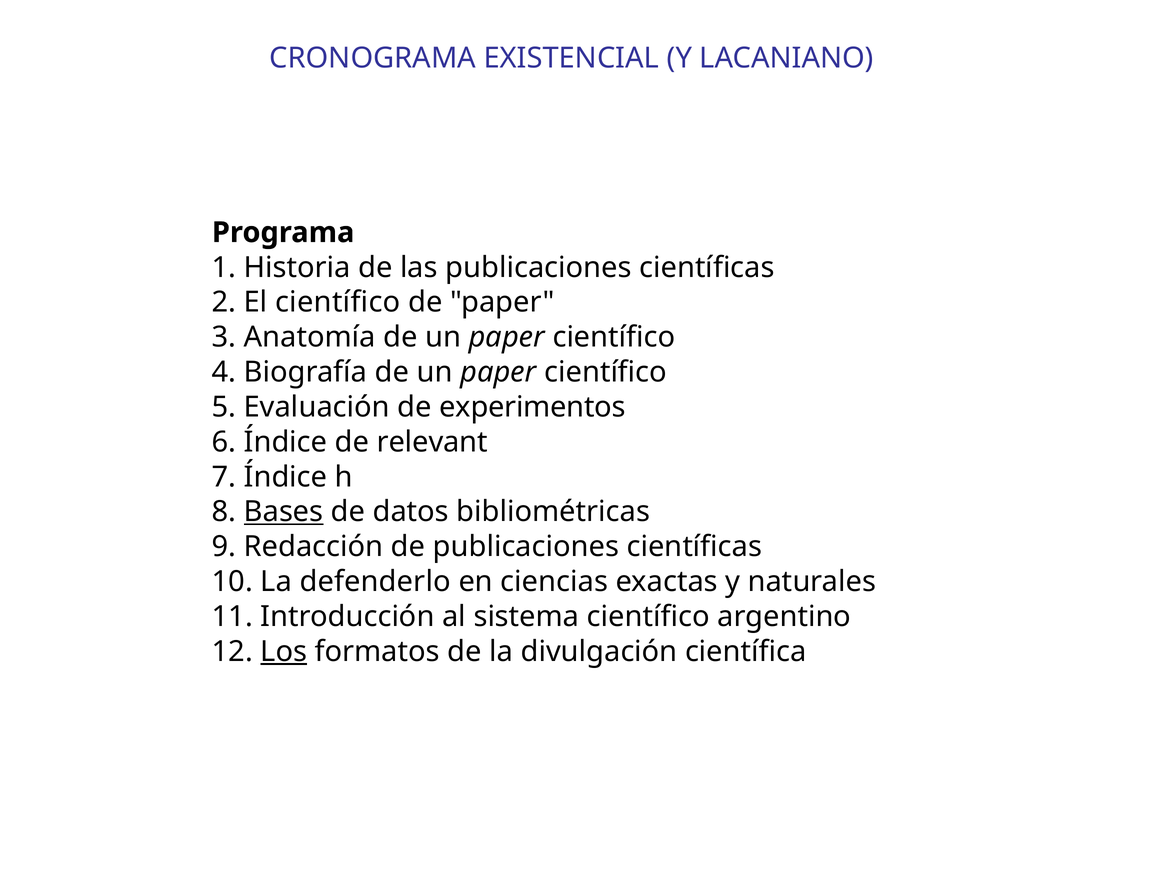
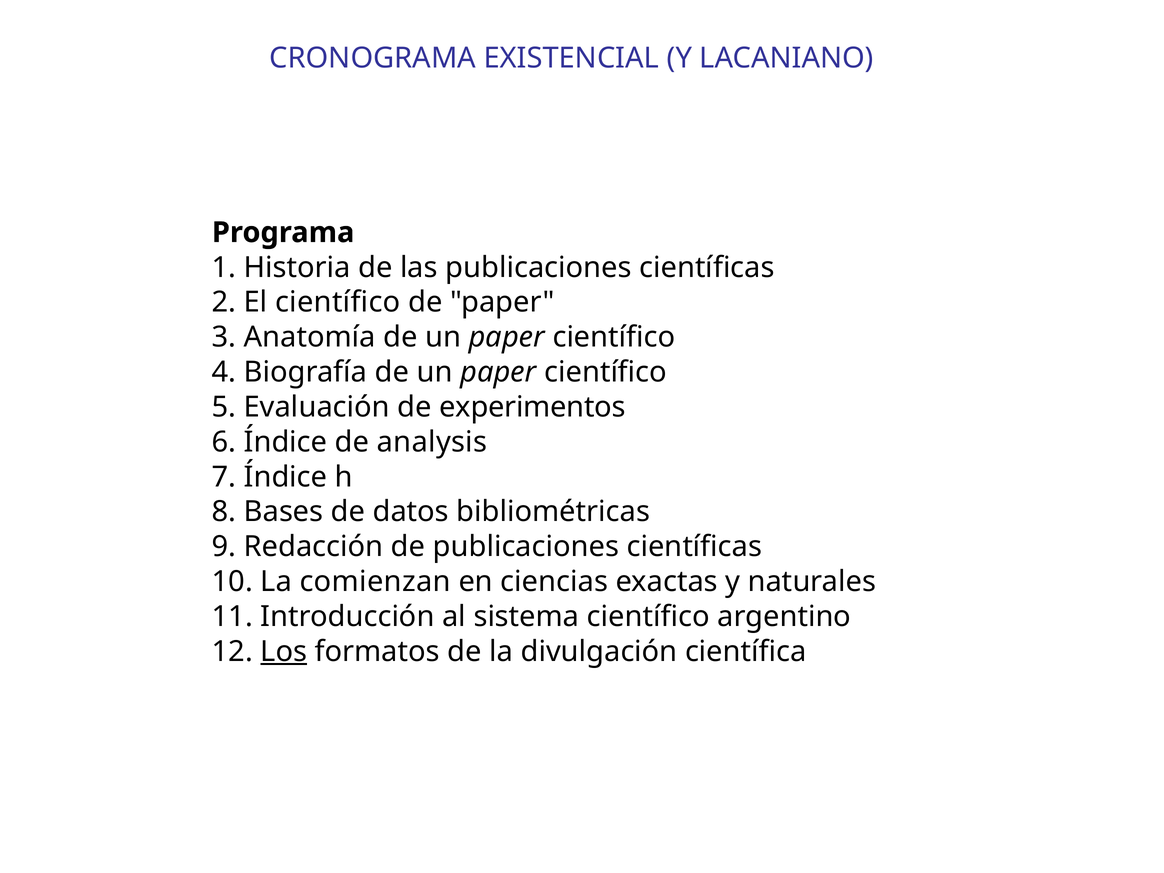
relevant: relevant -> analysis
Bases underline: present -> none
defenderlo: defenderlo -> comienzan
